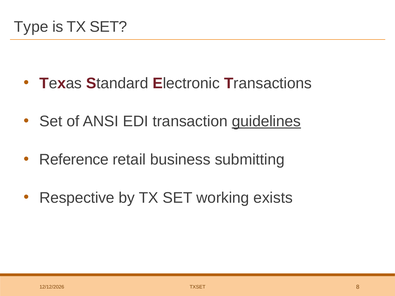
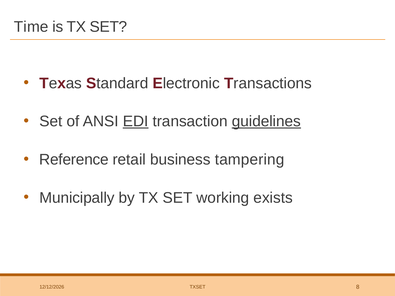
Type: Type -> Time
EDI underline: none -> present
submitting: submitting -> tampering
Respective: Respective -> Municipally
